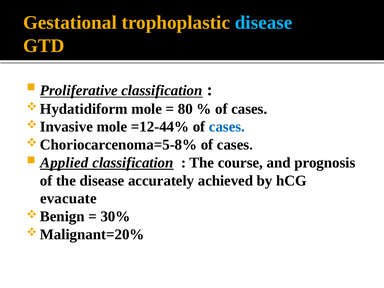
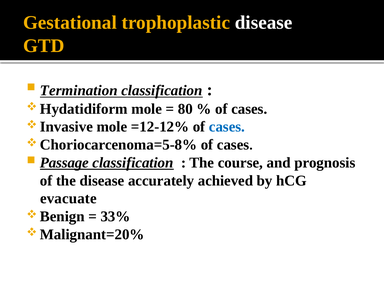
disease at (264, 23) colour: light blue -> white
Proliferative: Proliferative -> Termination
=12-44%: =12-44% -> =12-12%
Applied: Applied -> Passage
30%: 30% -> 33%
